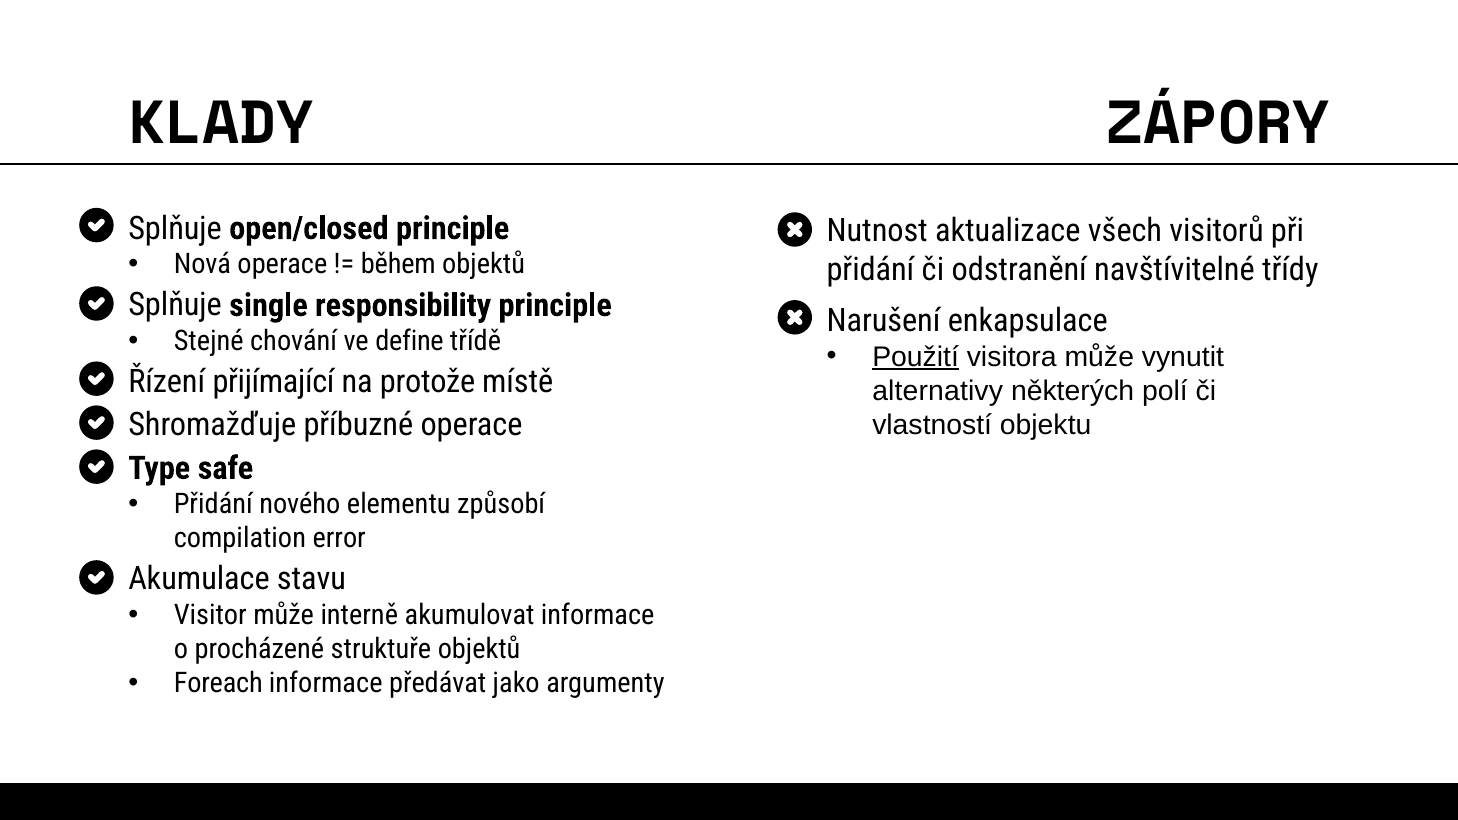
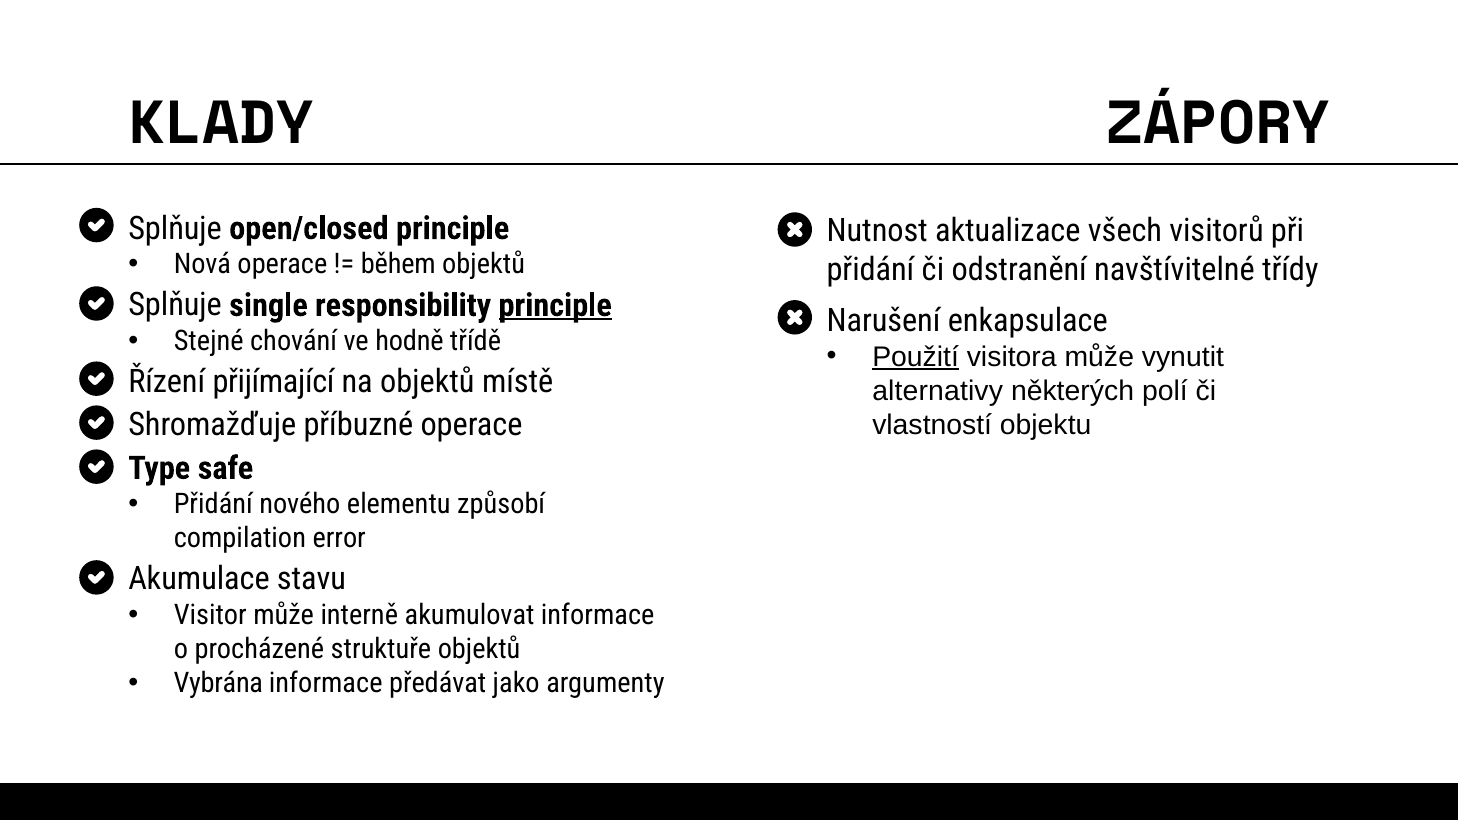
principle at (555, 305) underline: none -> present
define: define -> hodně
na protože: protože -> objektů
Foreach: Foreach -> Vybrána
